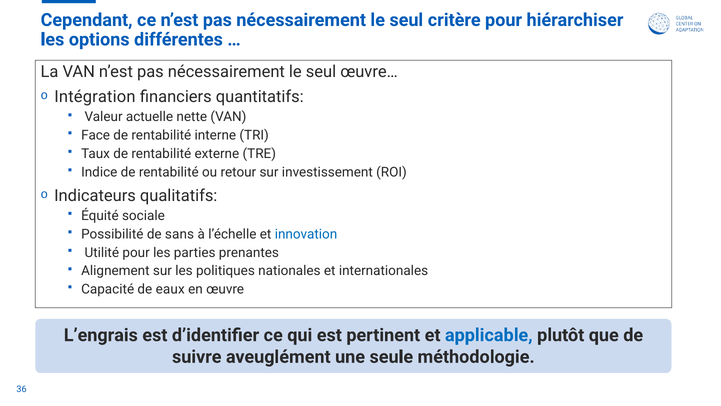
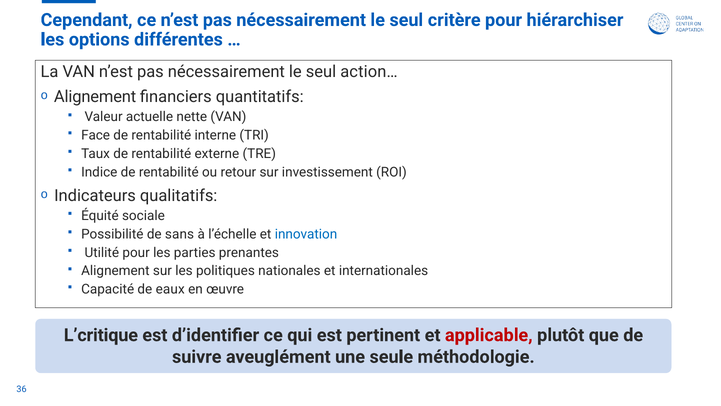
œuvre…: œuvre… -> action…
Intégration at (95, 97): Intégration -> Alignement
L’engrais: L’engrais -> L’critique
applicable colour: blue -> red
